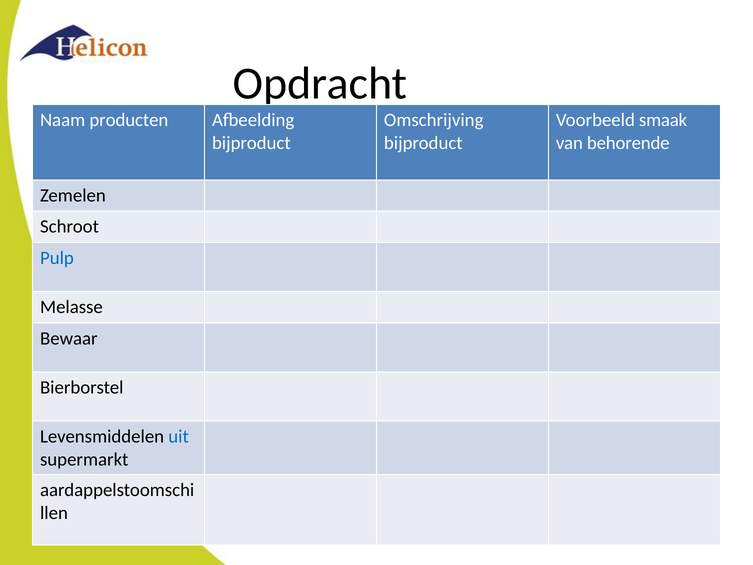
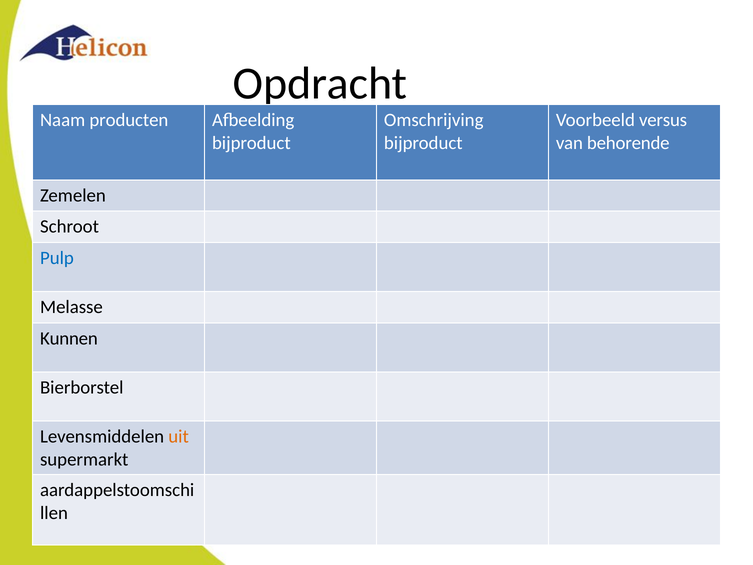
smaak: smaak -> versus
Bewaar: Bewaar -> Kunnen
uit colour: blue -> orange
